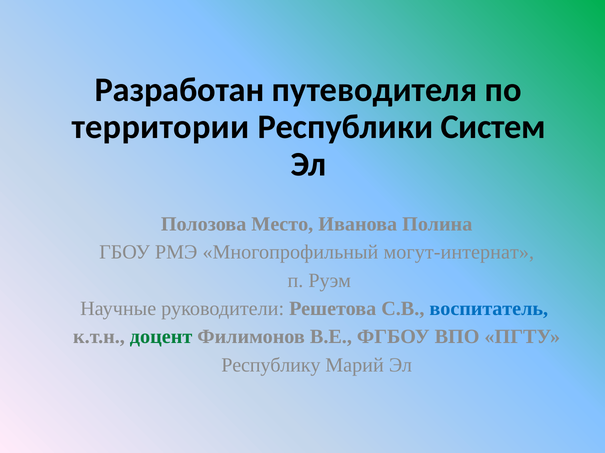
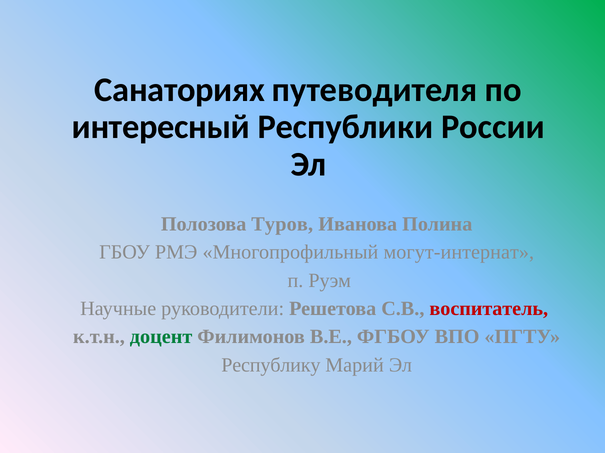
Разработан: Разработан -> Санаториях
территории: территории -> интересный
Систем: Систем -> России
Место: Место -> Туров
воспитатель colour: blue -> red
